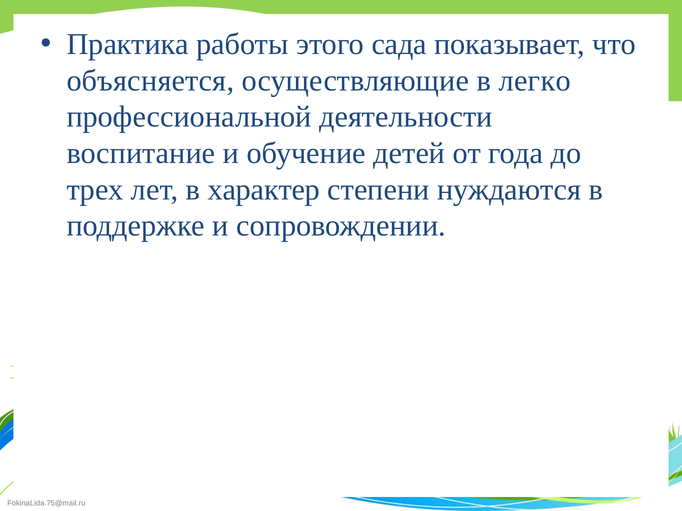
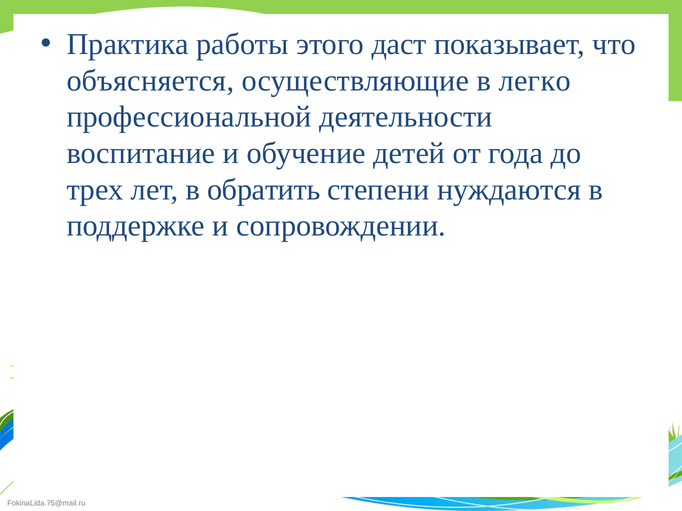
сада: сада -> даст
характер: характер -> обратить
